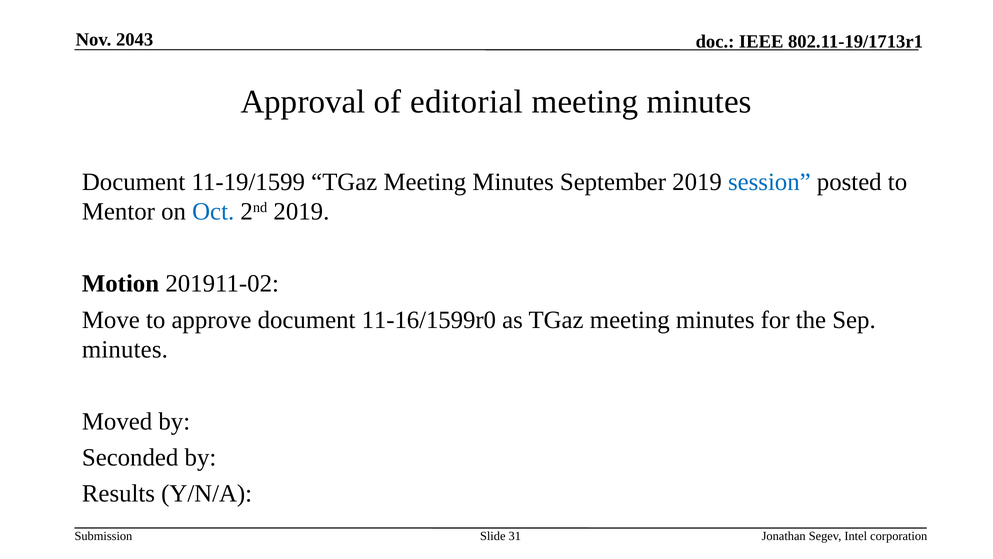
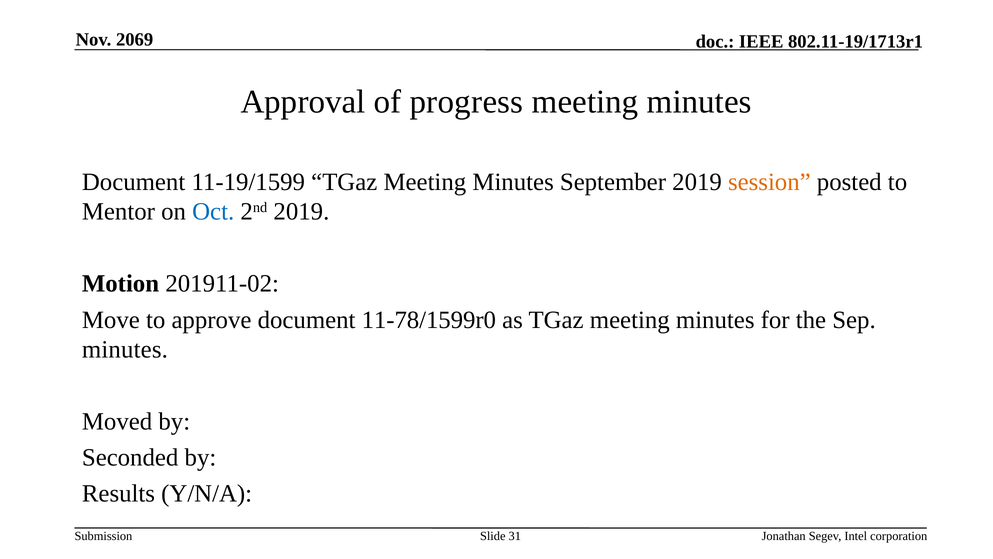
2043: 2043 -> 2069
editorial: editorial -> progress
session colour: blue -> orange
11-16/1599r0: 11-16/1599r0 -> 11-78/1599r0
